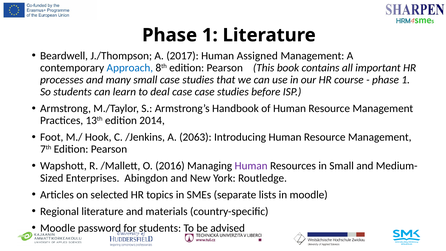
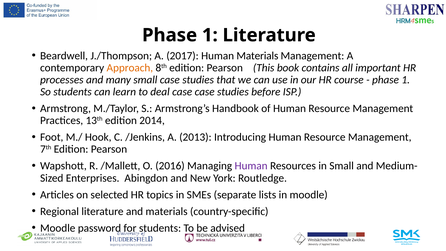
Human Assigned: Assigned -> Materials
Approach colour: blue -> orange
2063: 2063 -> 2013
